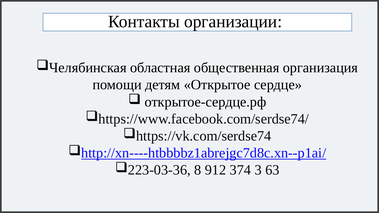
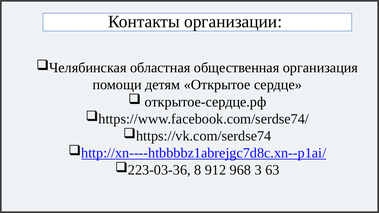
374: 374 -> 968
